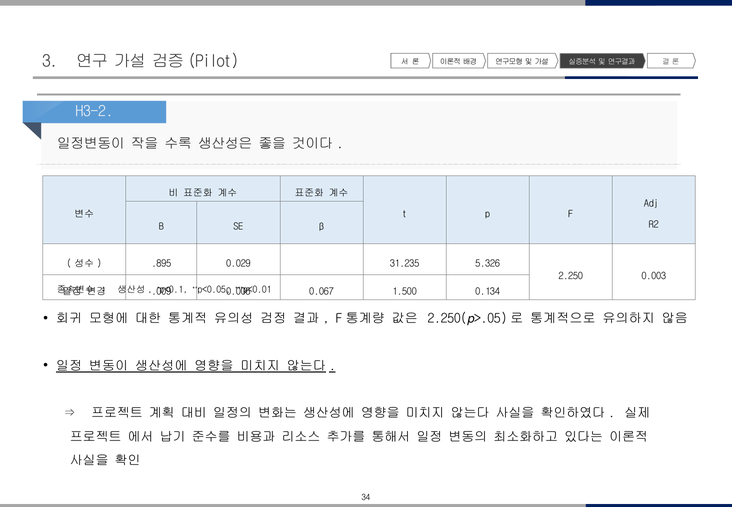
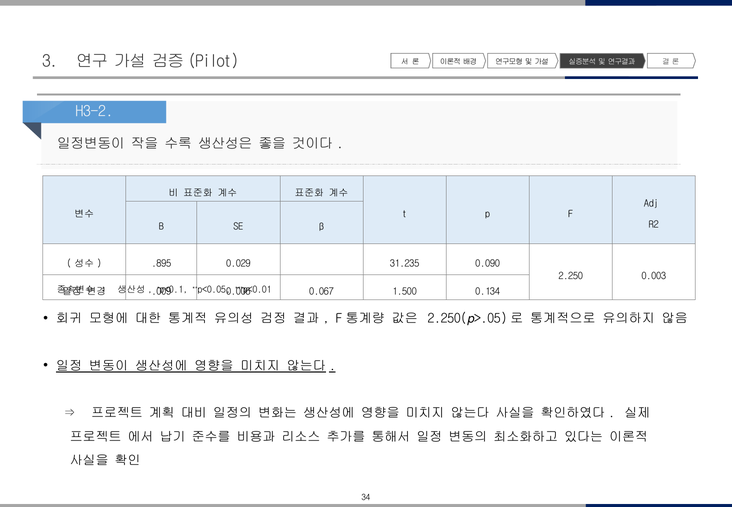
5.326: 5.326 -> 0.090
